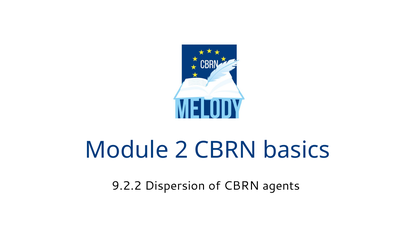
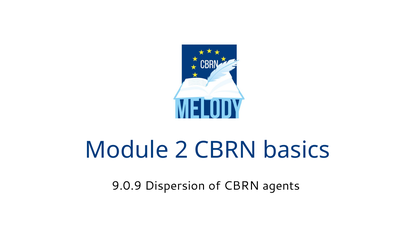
9.2.2: 9.2.2 -> 9.0.9
